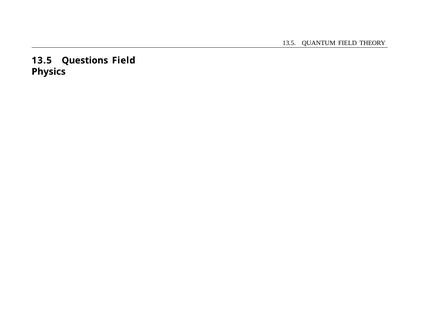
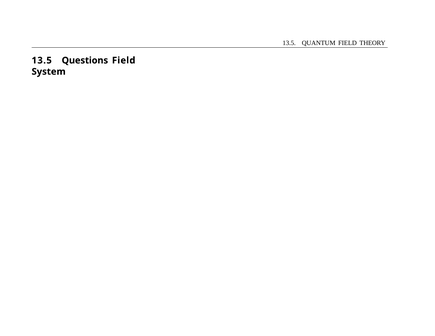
Physics: Physics -> System
